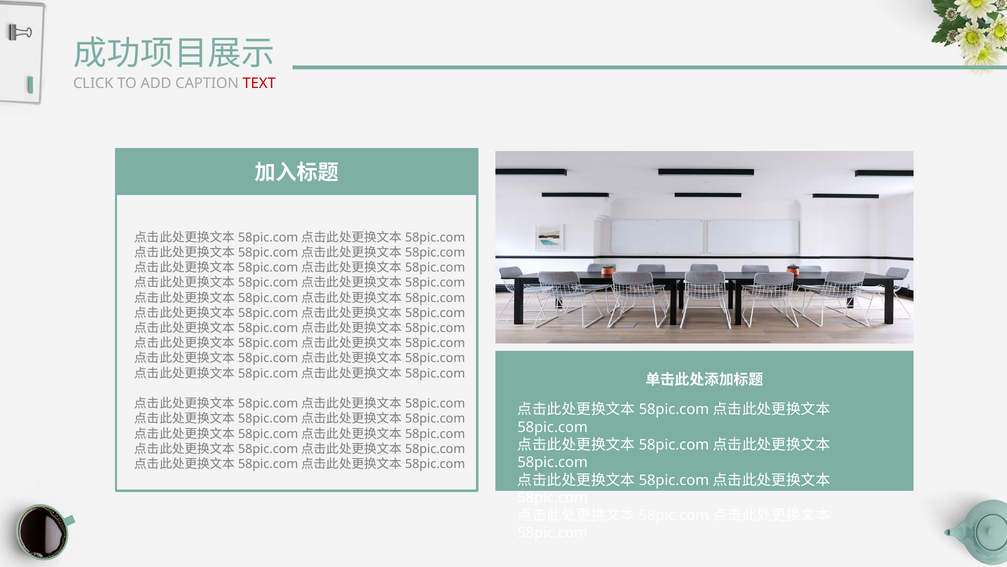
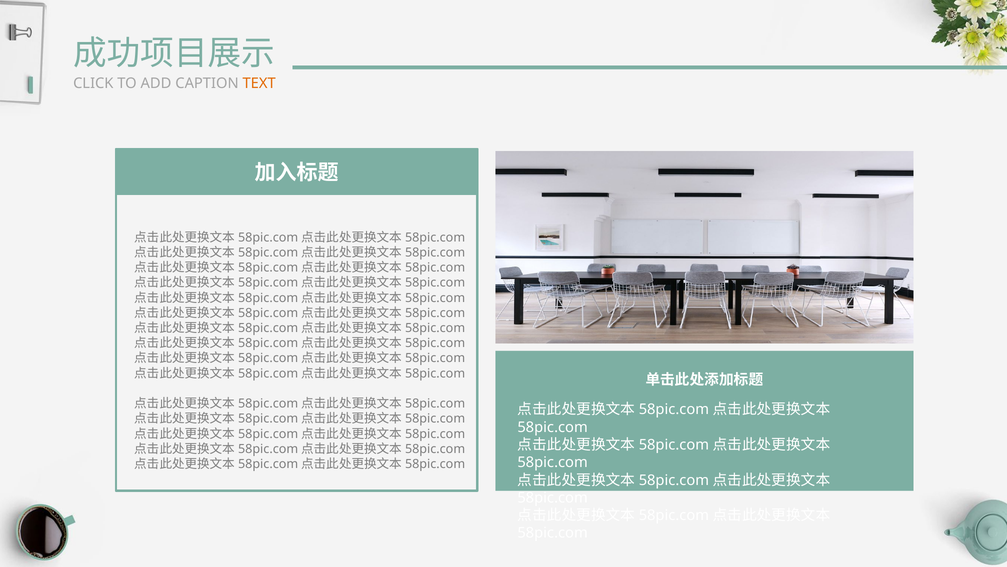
TEXT colour: red -> orange
